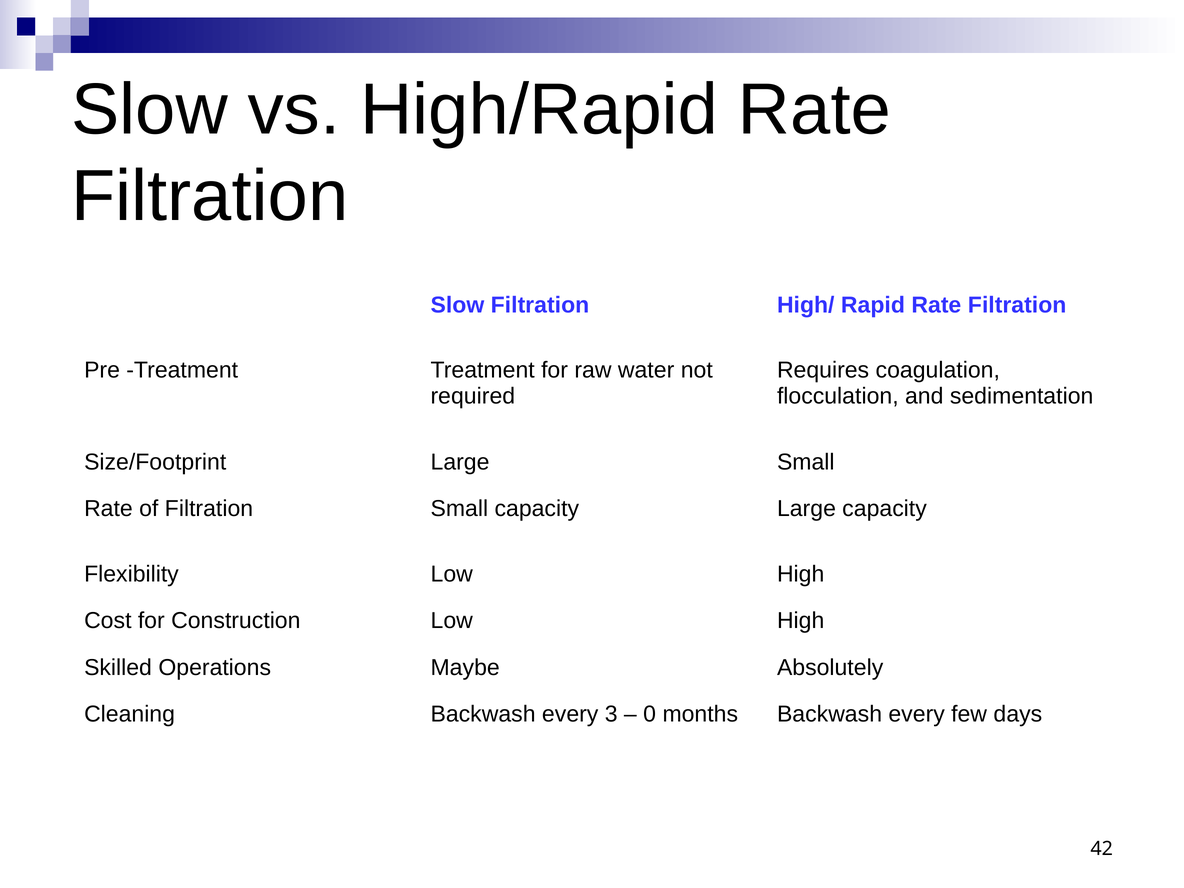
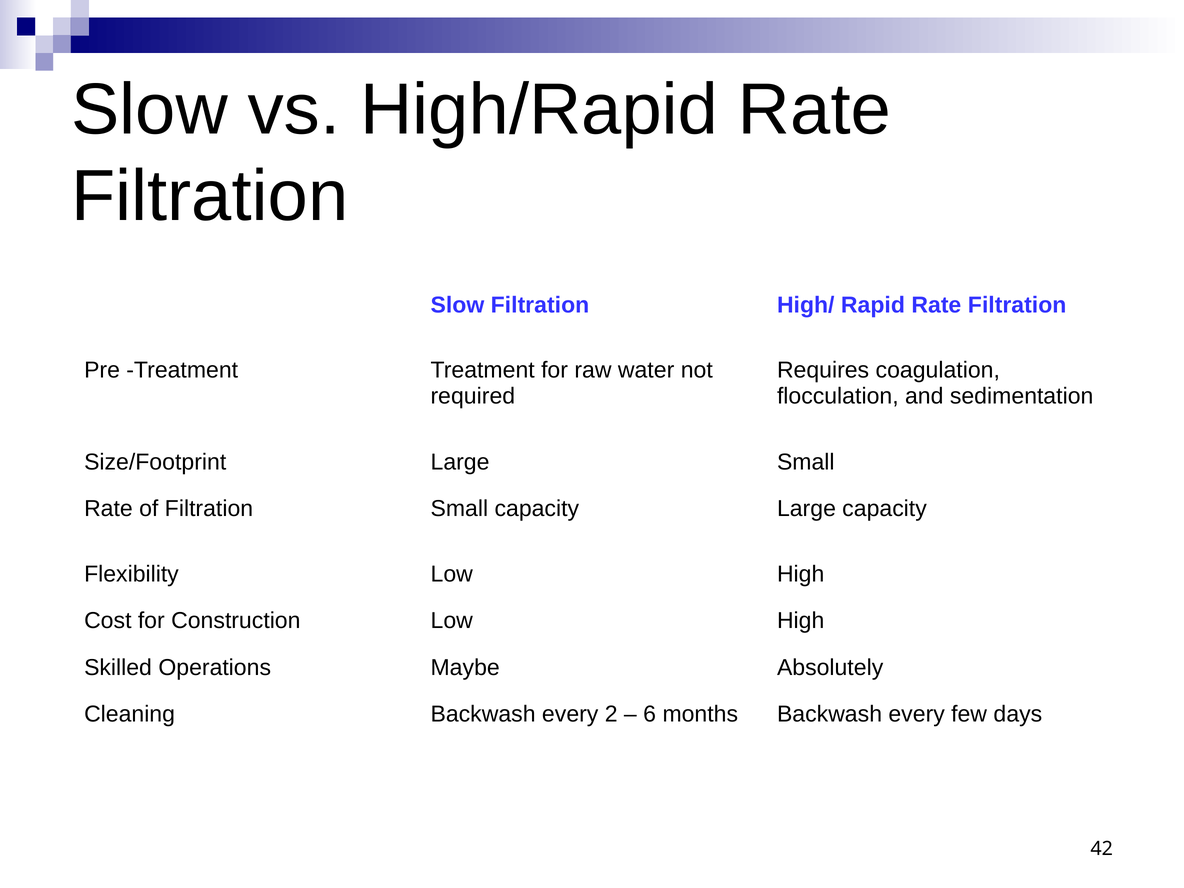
3: 3 -> 2
0: 0 -> 6
